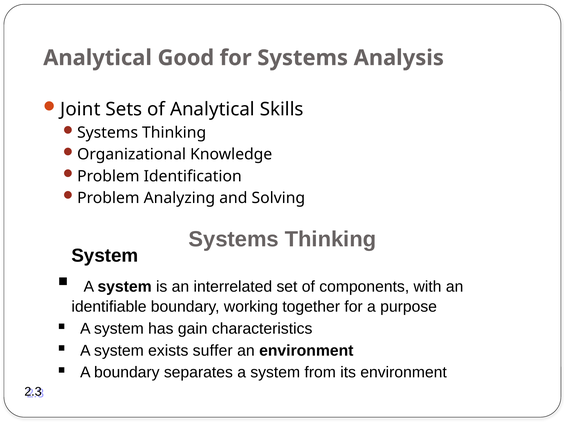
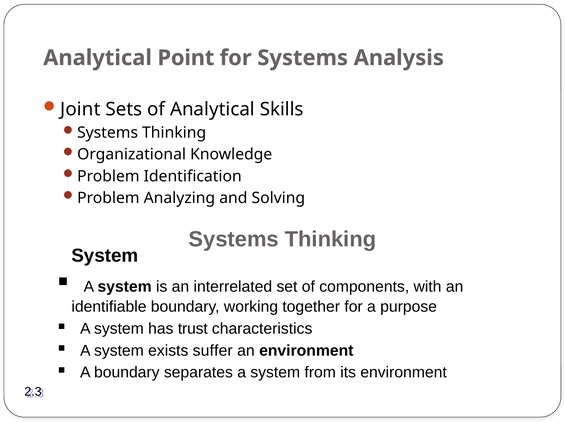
Good: Good -> Point
gain: gain -> trust
